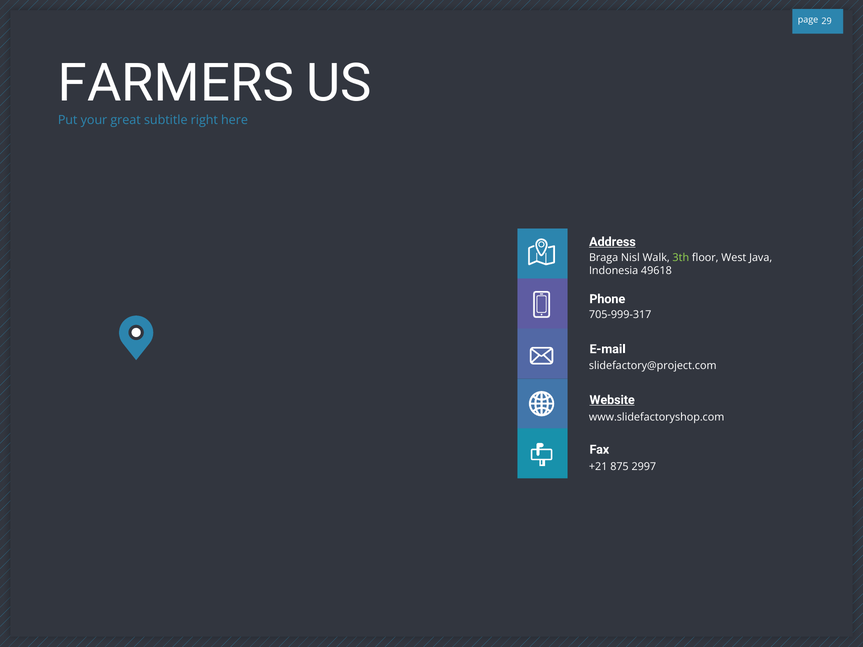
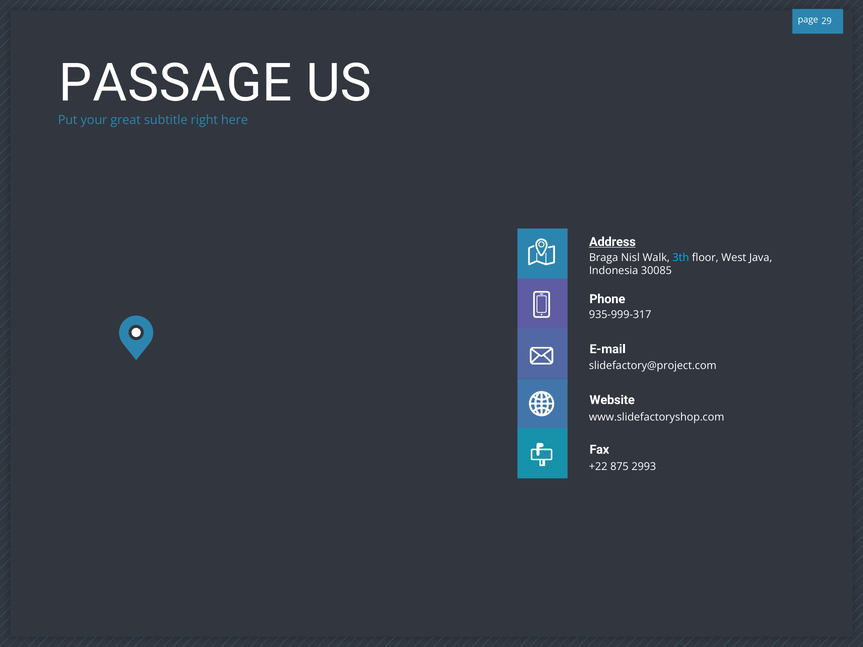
FARMERS: FARMERS -> PASSAGE
3th colour: light green -> light blue
49618: 49618 -> 30085
705-999-317: 705-999-317 -> 935-999-317
Website underline: present -> none
+21: +21 -> +22
2997: 2997 -> 2993
